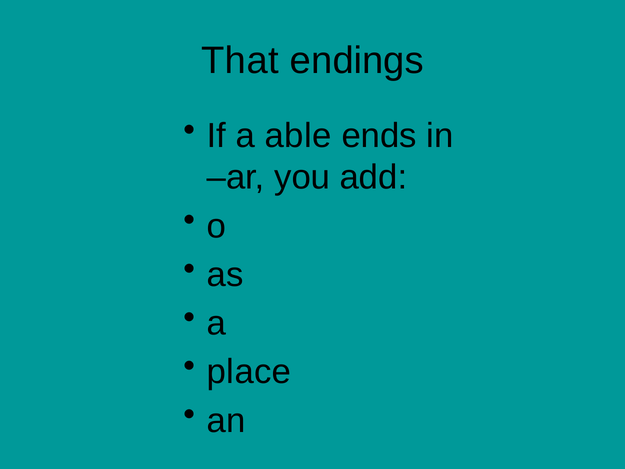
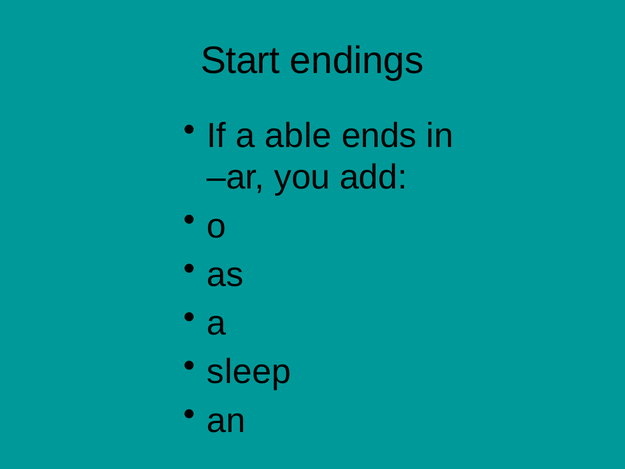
That: That -> Start
place: place -> sleep
